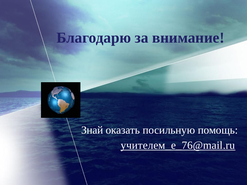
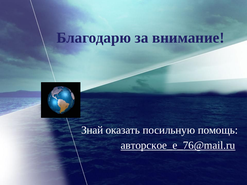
учителем_e_76@mail.ru: учителем_e_76@mail.ru -> авторское_e_76@mail.ru
